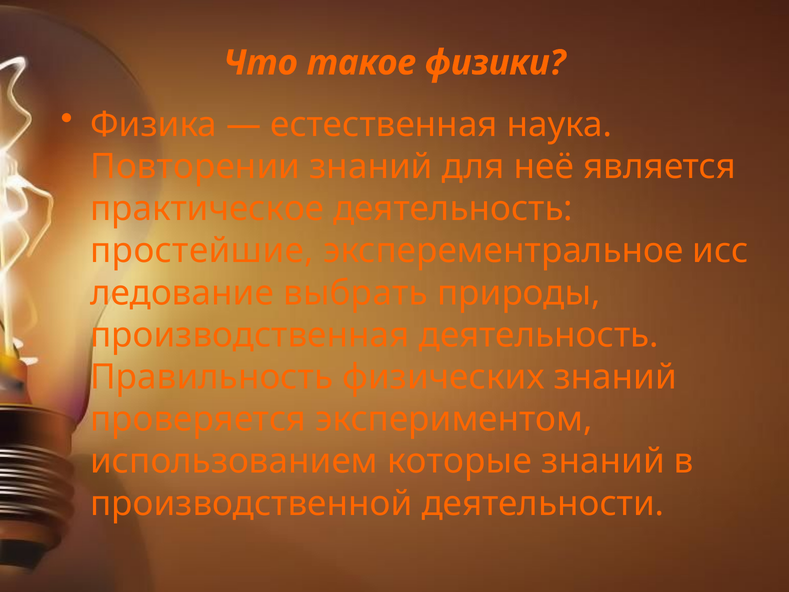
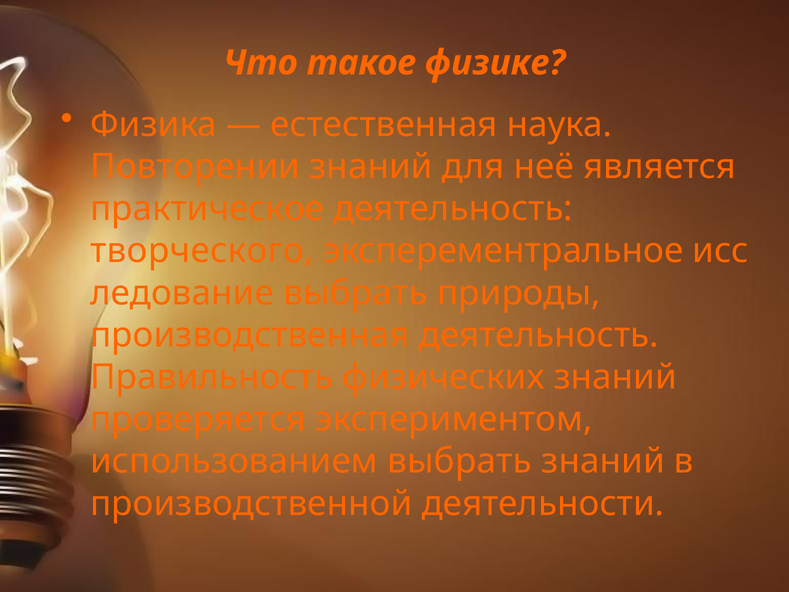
физики: физики -> физике
простейшие: простейшие -> творческого
использованием которые: которые -> выбрать
